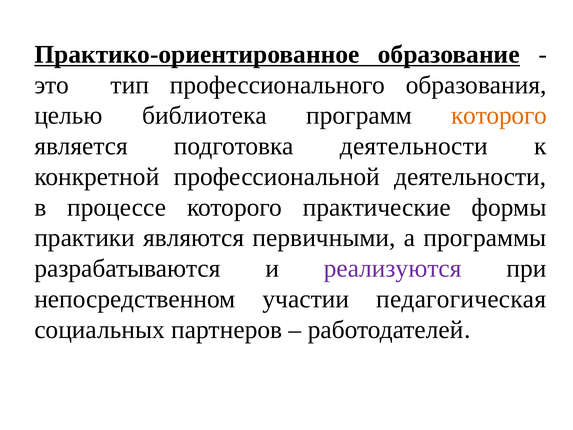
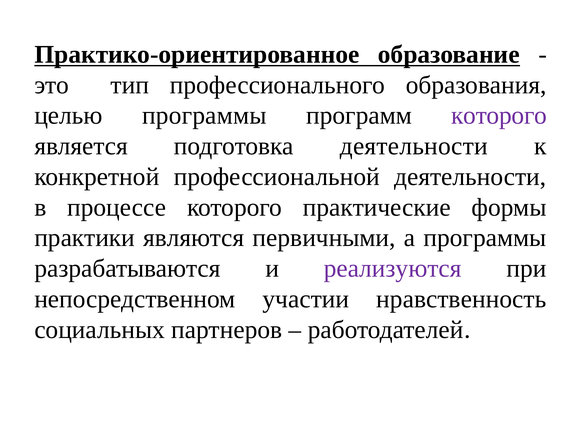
целью библиотека: библиотека -> программы
которого at (499, 115) colour: orange -> purple
педагогическая: педагогическая -> нравственность
